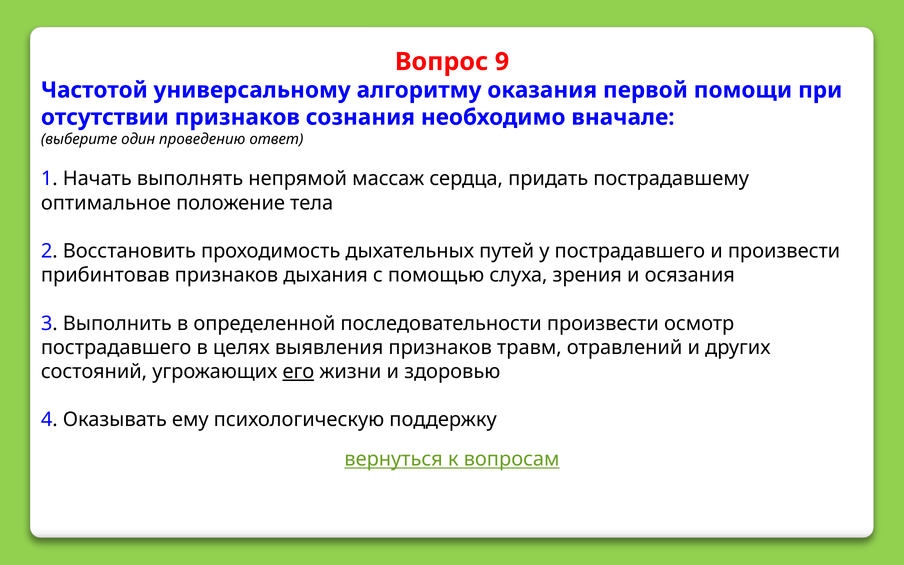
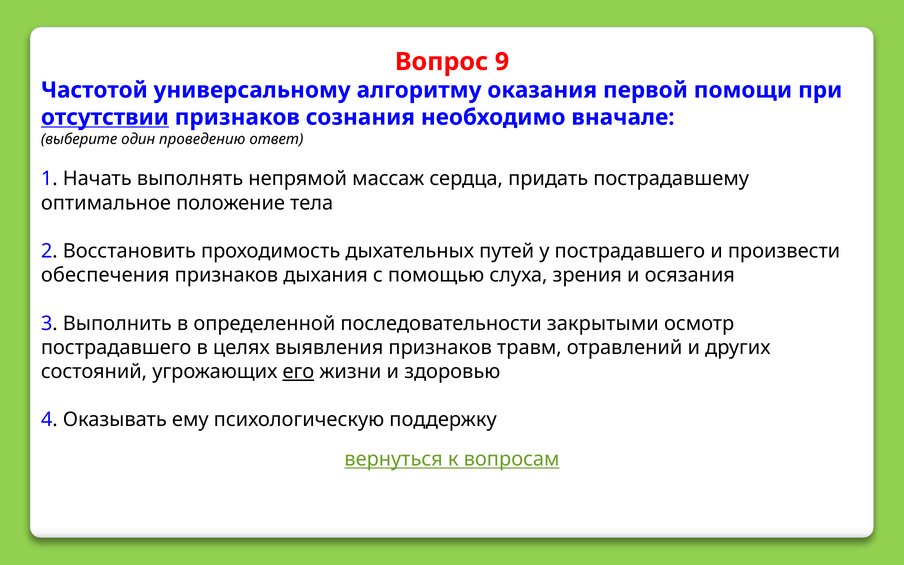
отсутствии underline: none -> present
прибинтовав: прибинтовав -> обеспечения
последовательности произвести: произвести -> закрытыми
